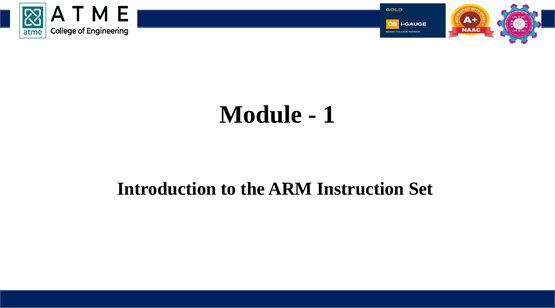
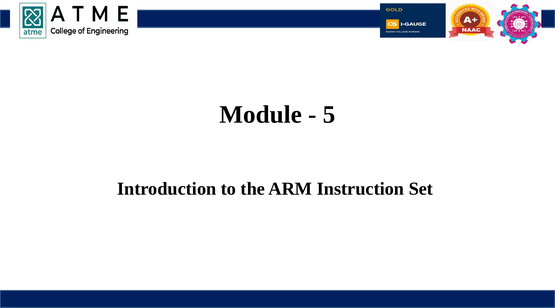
1: 1 -> 5
